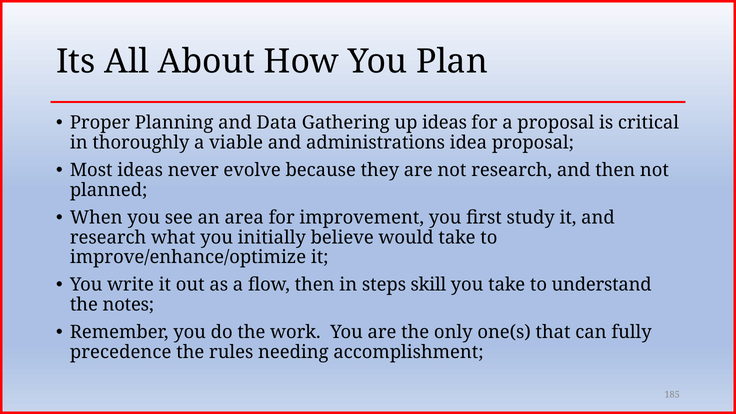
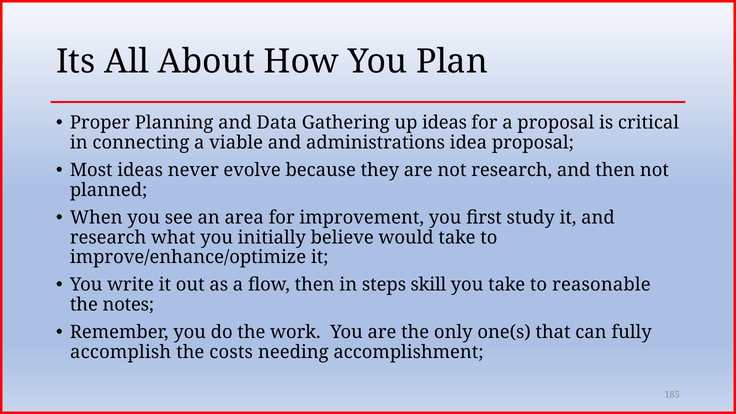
thoroughly: thoroughly -> connecting
understand: understand -> reasonable
precedence: precedence -> accomplish
rules: rules -> costs
